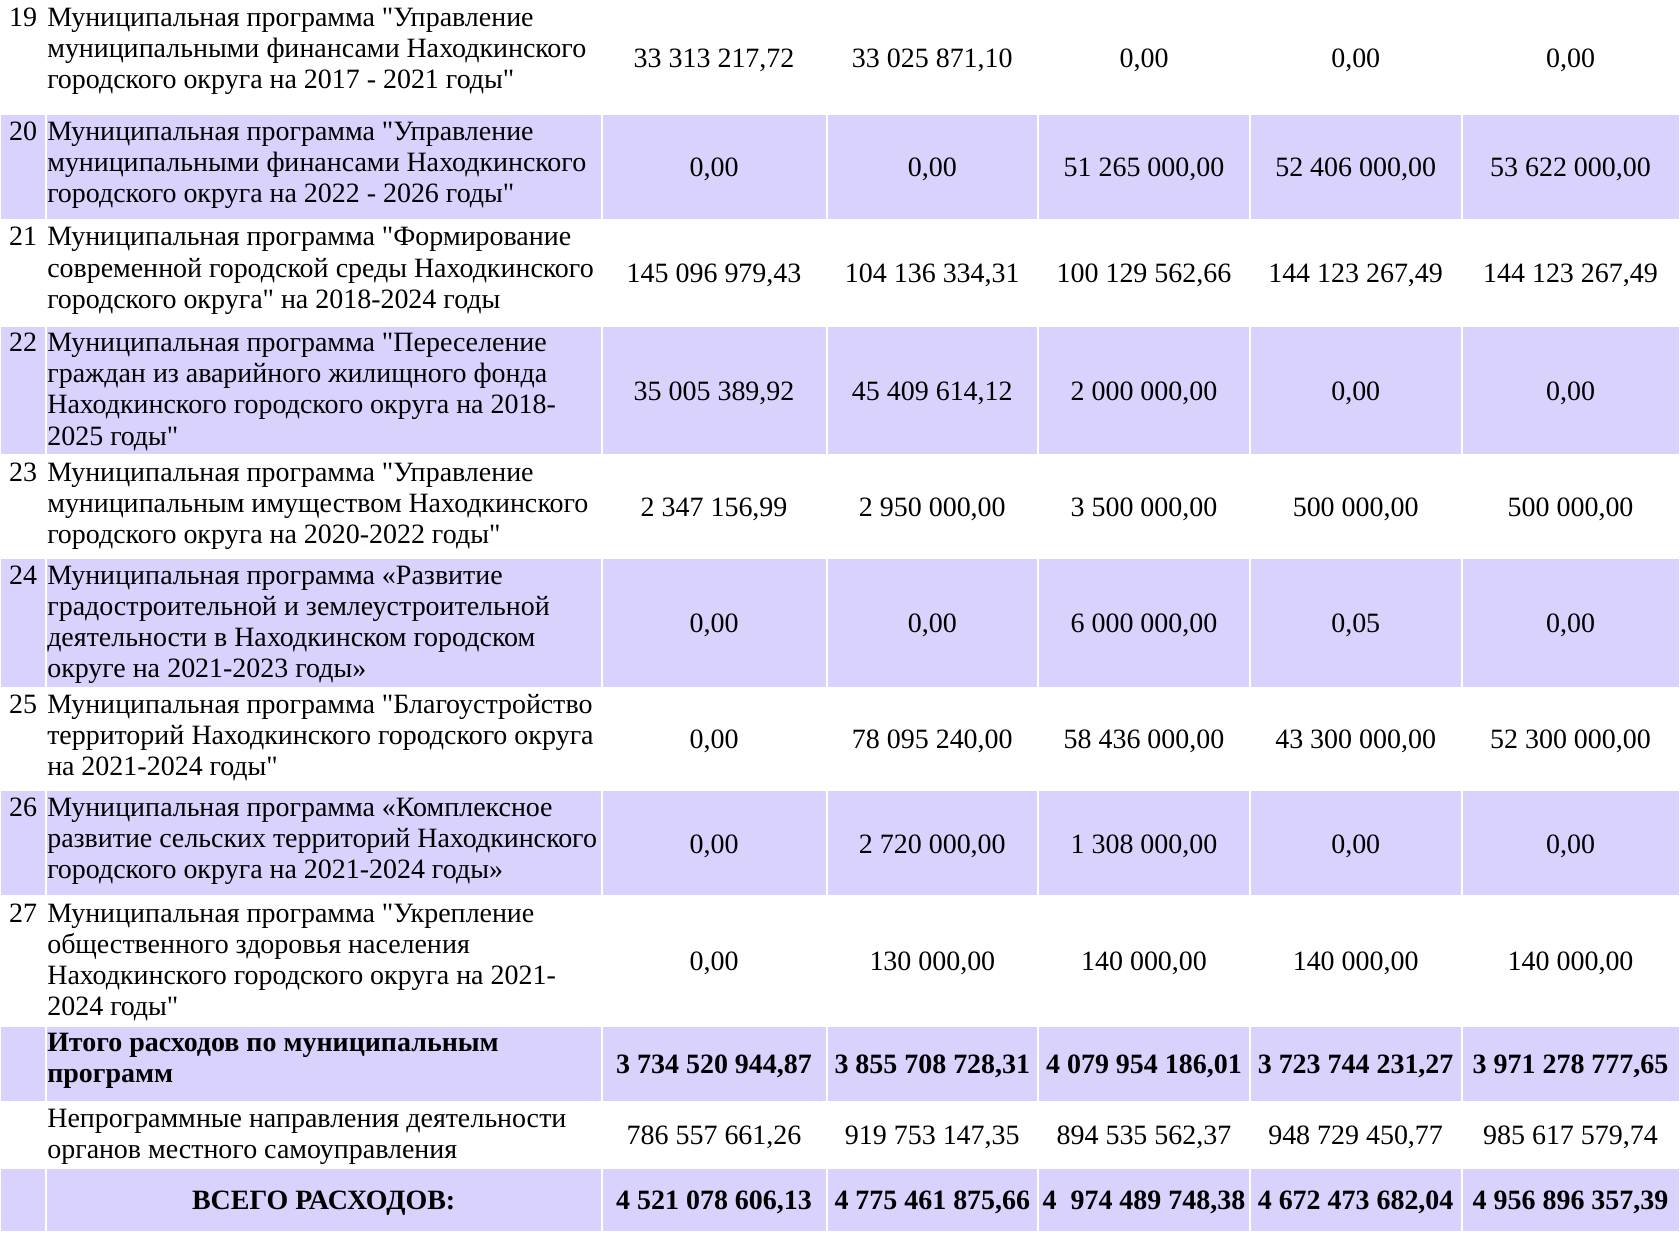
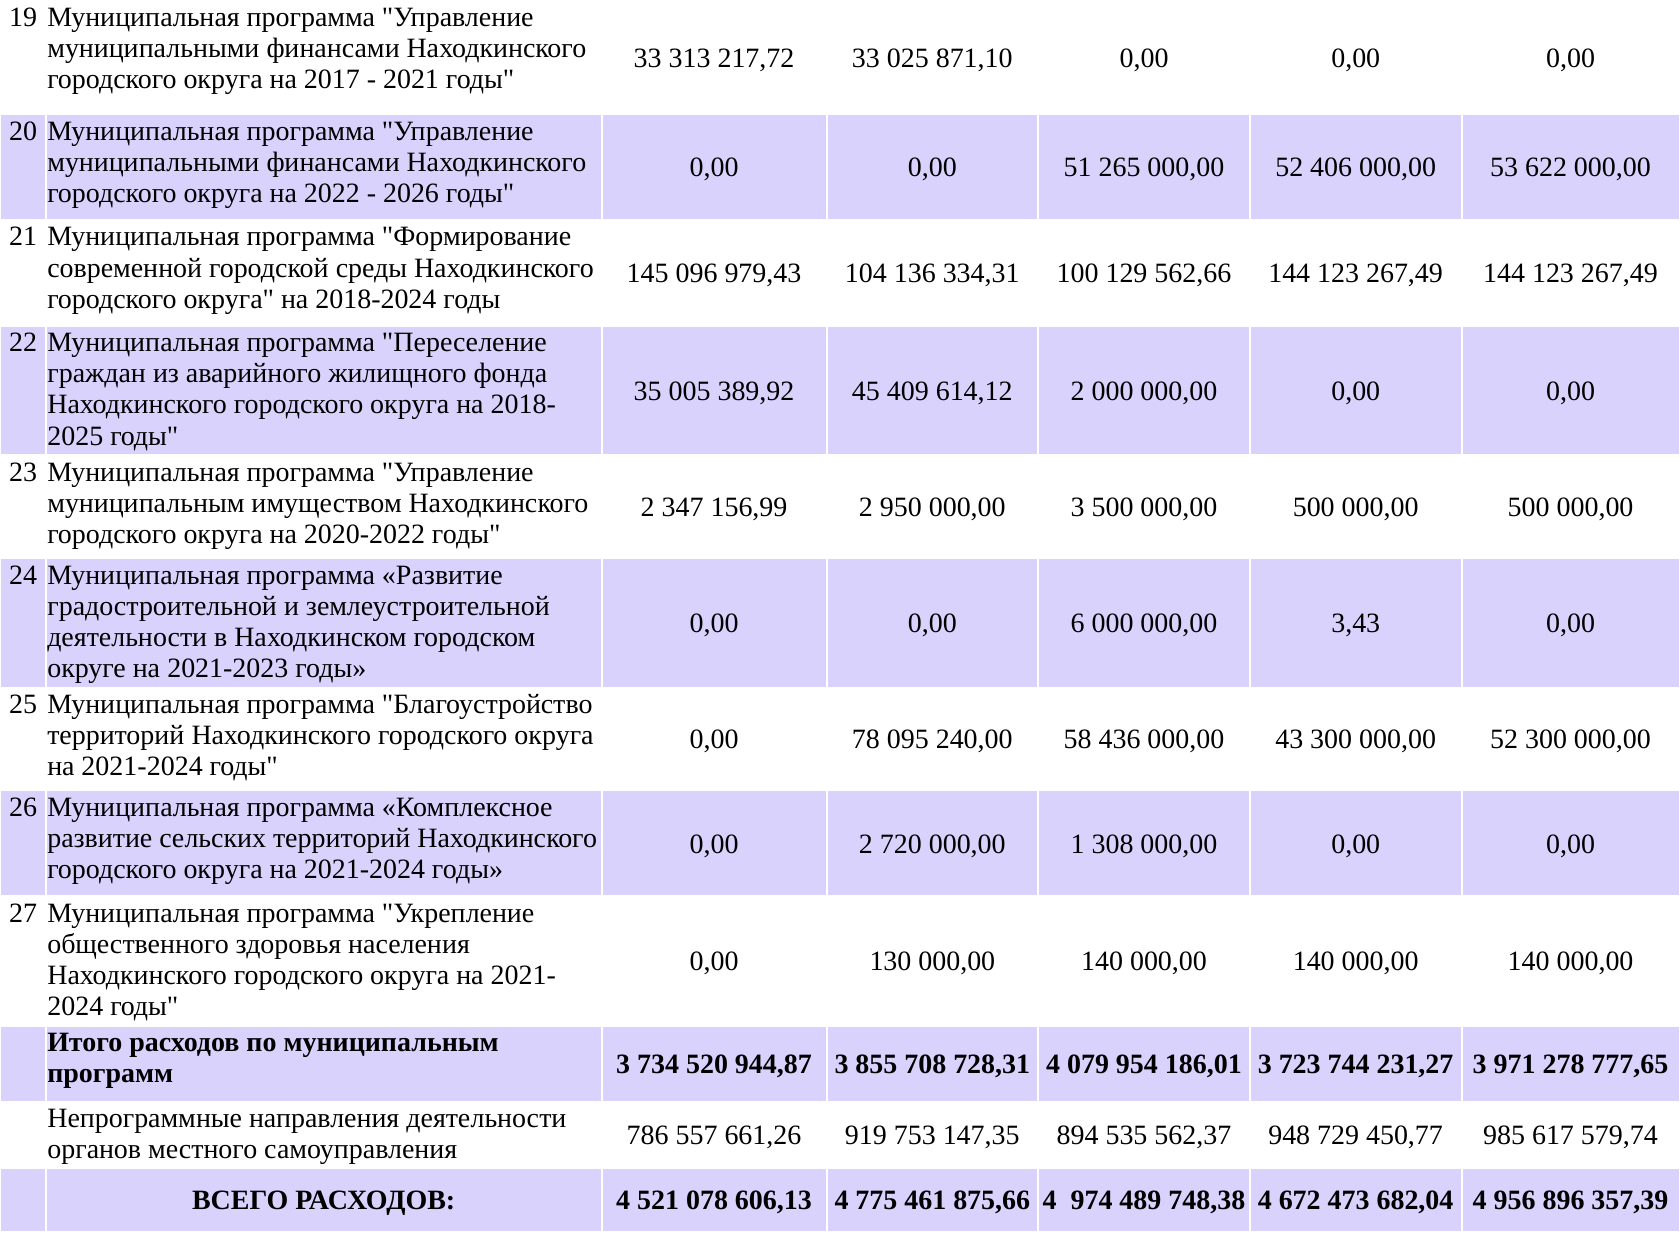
0,05: 0,05 -> 3,43
